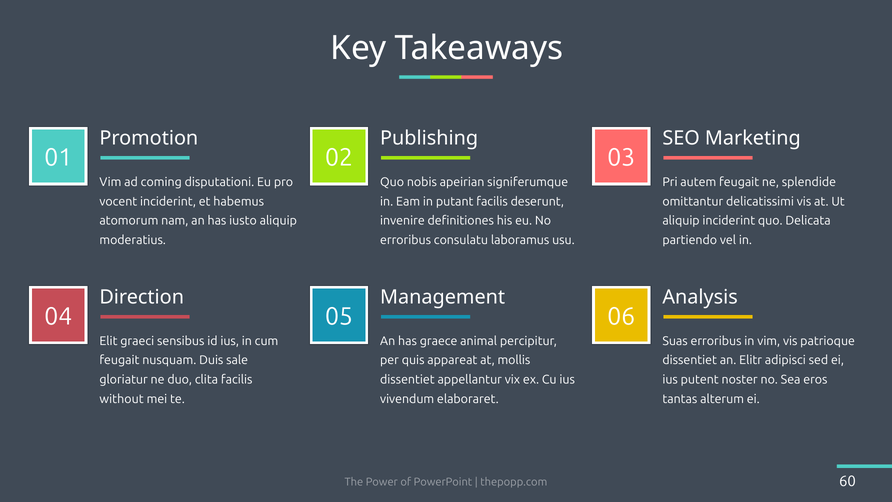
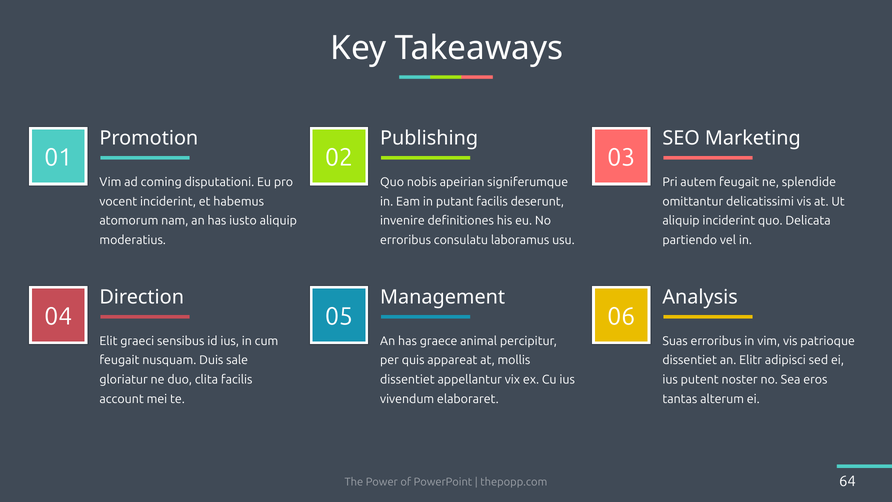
without: without -> account
60: 60 -> 64
